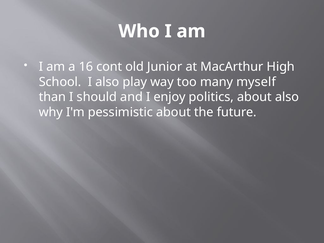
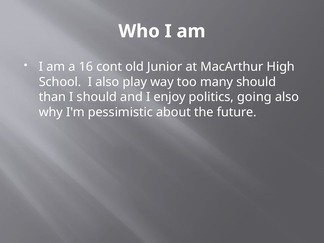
many myself: myself -> should
politics about: about -> going
